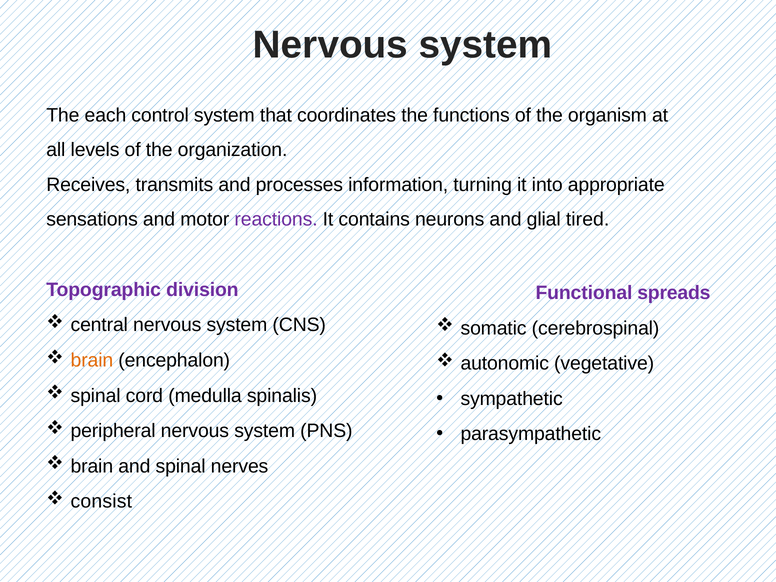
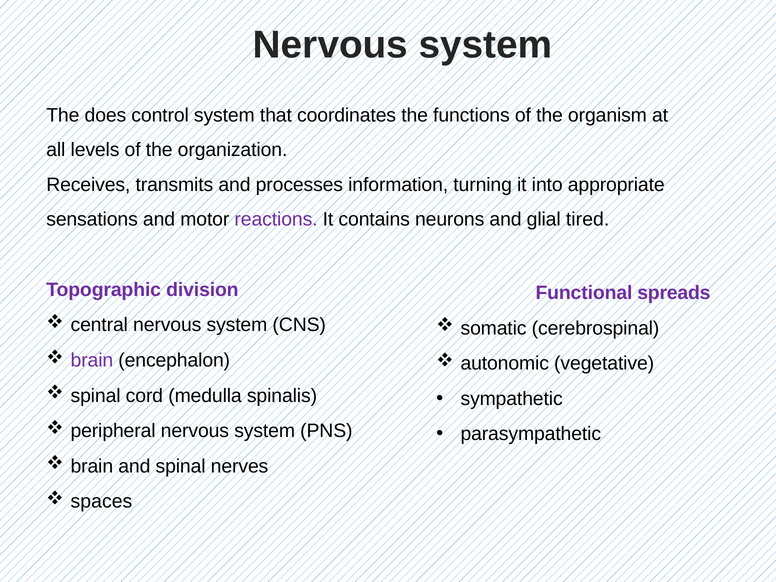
each: each -> does
brain at (92, 360) colour: orange -> purple
consist: consist -> spaces
